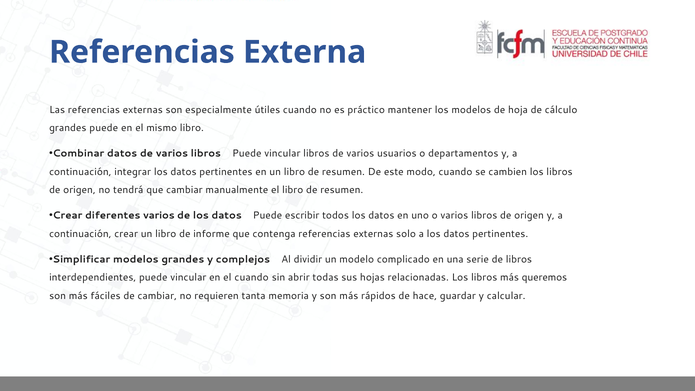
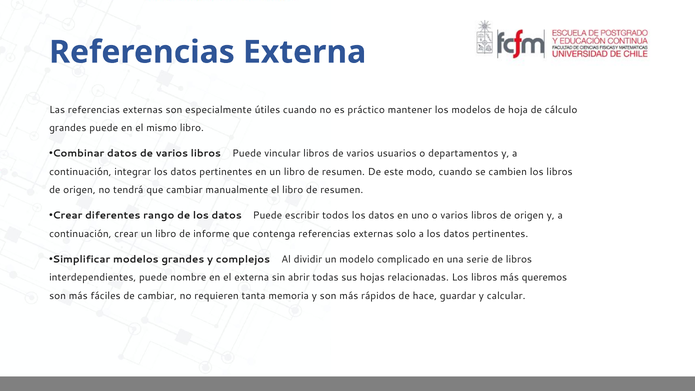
diferentes varios: varios -> rango
interdependientes puede vincular: vincular -> nombre
el cuando: cuando -> externa
